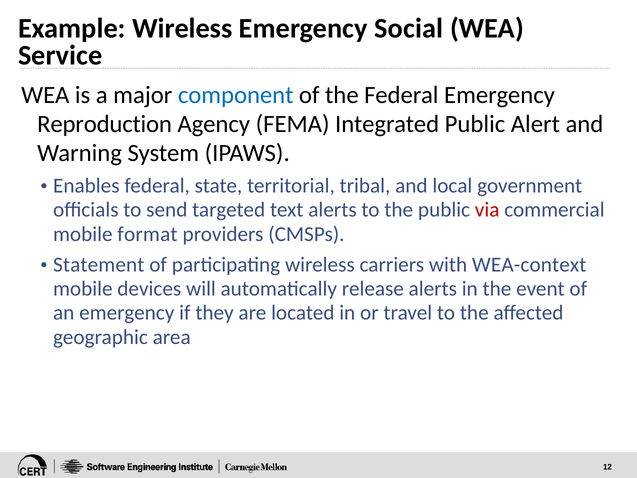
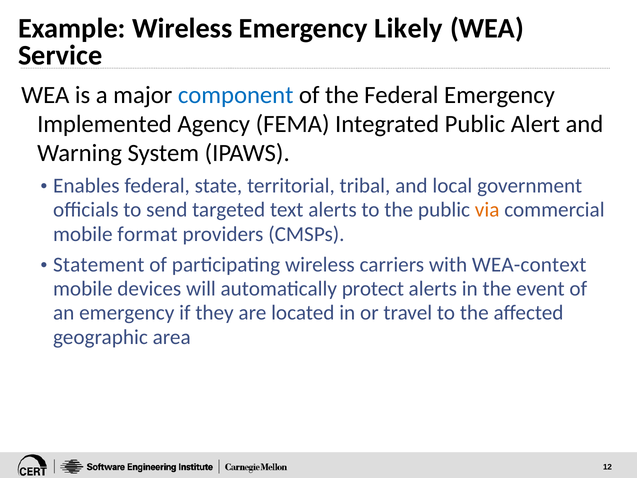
Social: Social -> Likely
Reproduction: Reproduction -> Implemented
via colour: red -> orange
release: release -> protect
